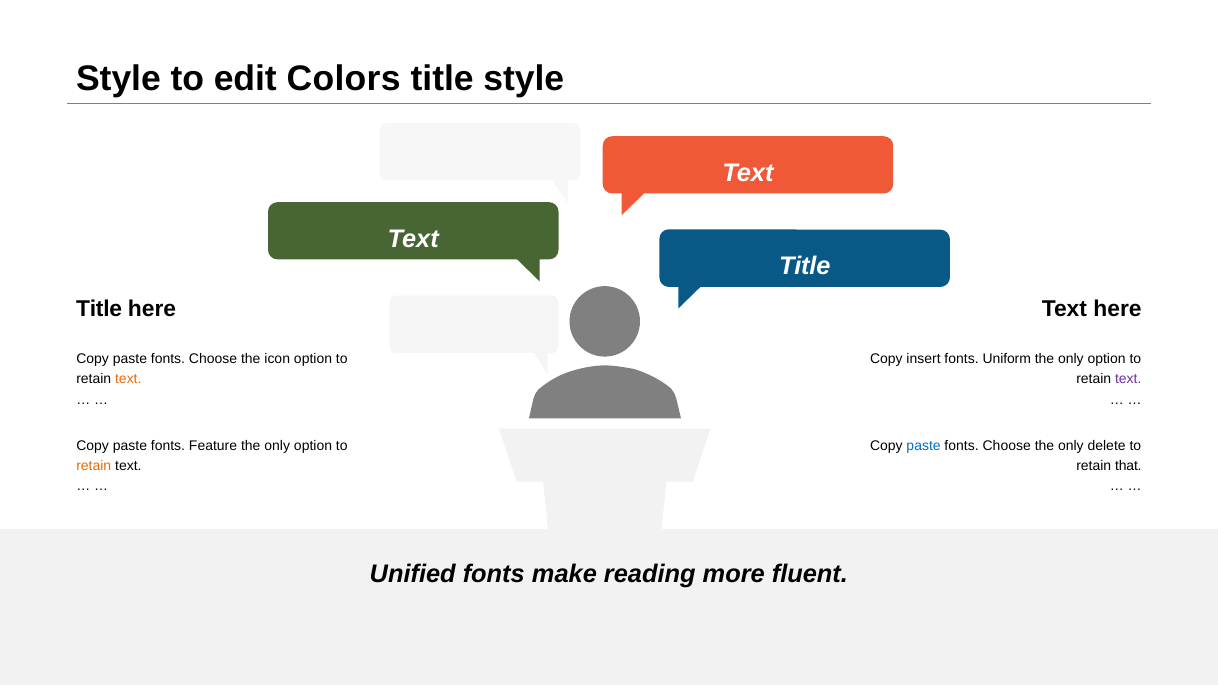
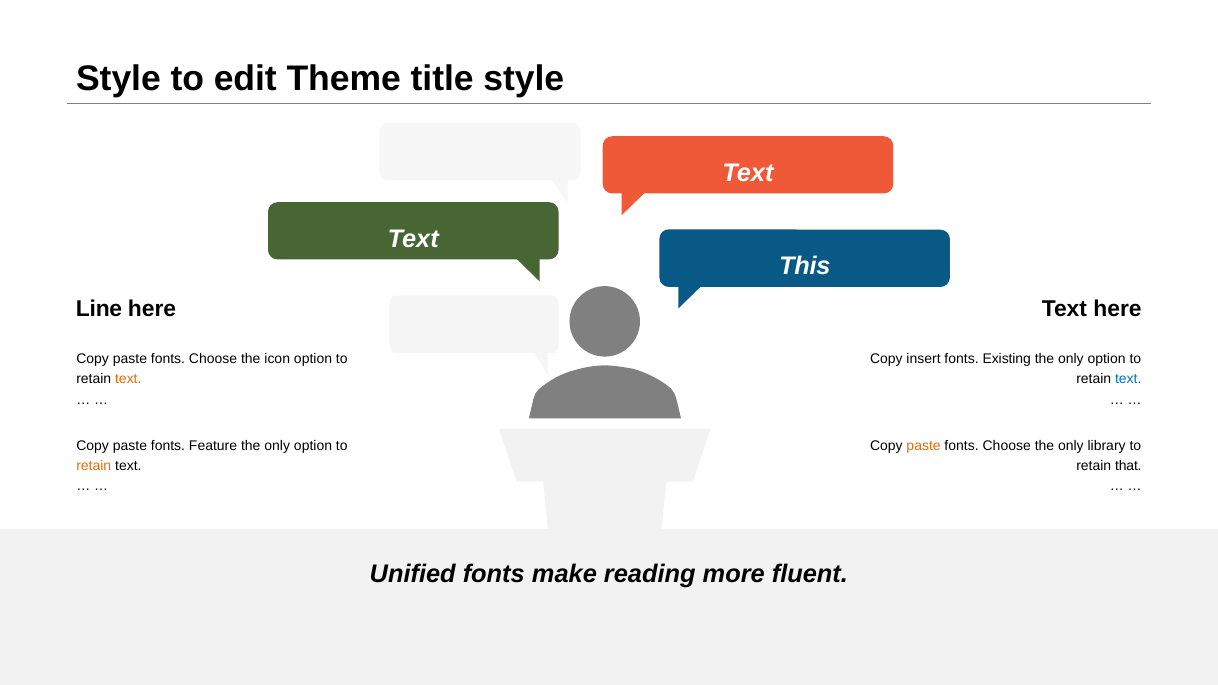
Colors: Colors -> Theme
Title at (805, 266): Title -> This
Title at (99, 309): Title -> Line
Uniform: Uniform -> Existing
text at (1128, 379) colour: purple -> blue
paste at (924, 446) colour: blue -> orange
delete: delete -> library
